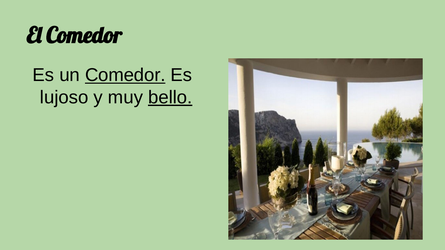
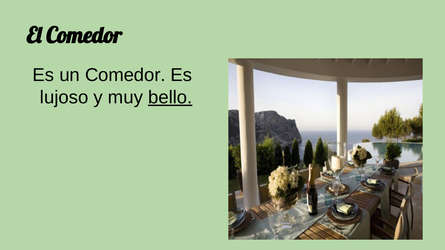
Comedor at (125, 75) underline: present -> none
